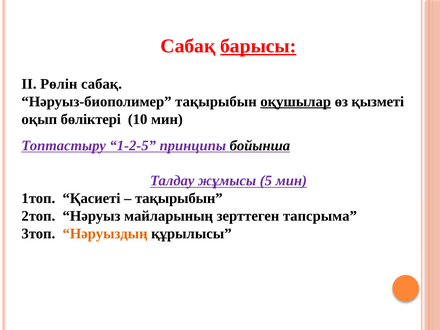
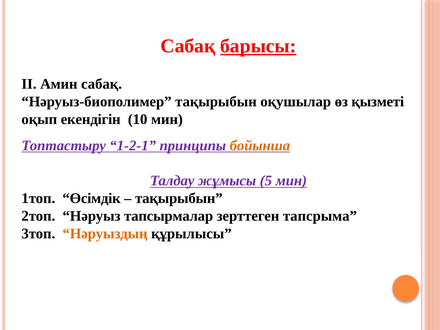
Рөлін: Рөлін -> Амин
оқушылар underline: present -> none
бөліктері: бөліктері -> екендігін
1-2-5: 1-2-5 -> 1-2-1
бойынша colour: black -> orange
Қасиеті: Қасиеті -> Өсімдік
майларының: майларының -> тапсырмалар
